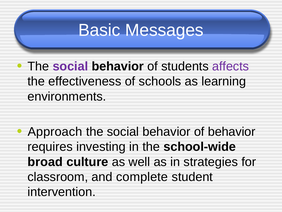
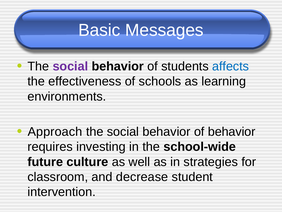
affects colour: purple -> blue
broad: broad -> future
complete: complete -> decrease
